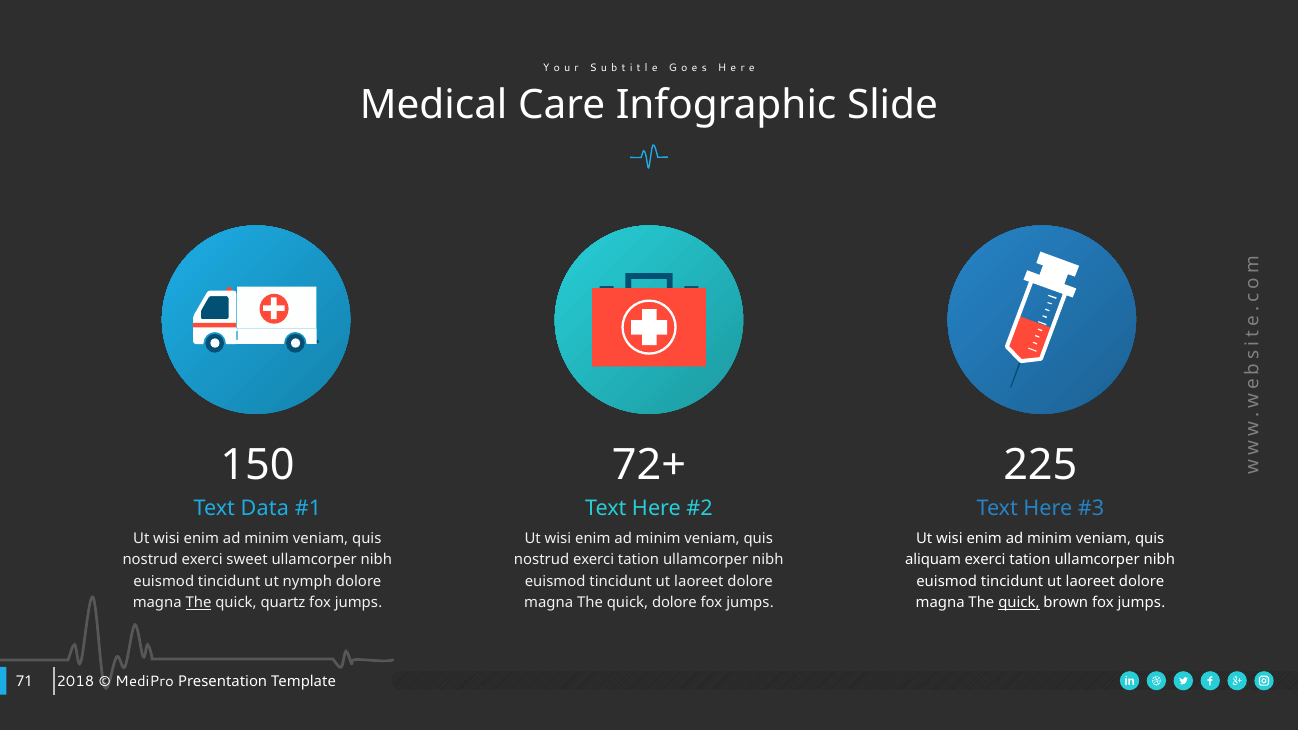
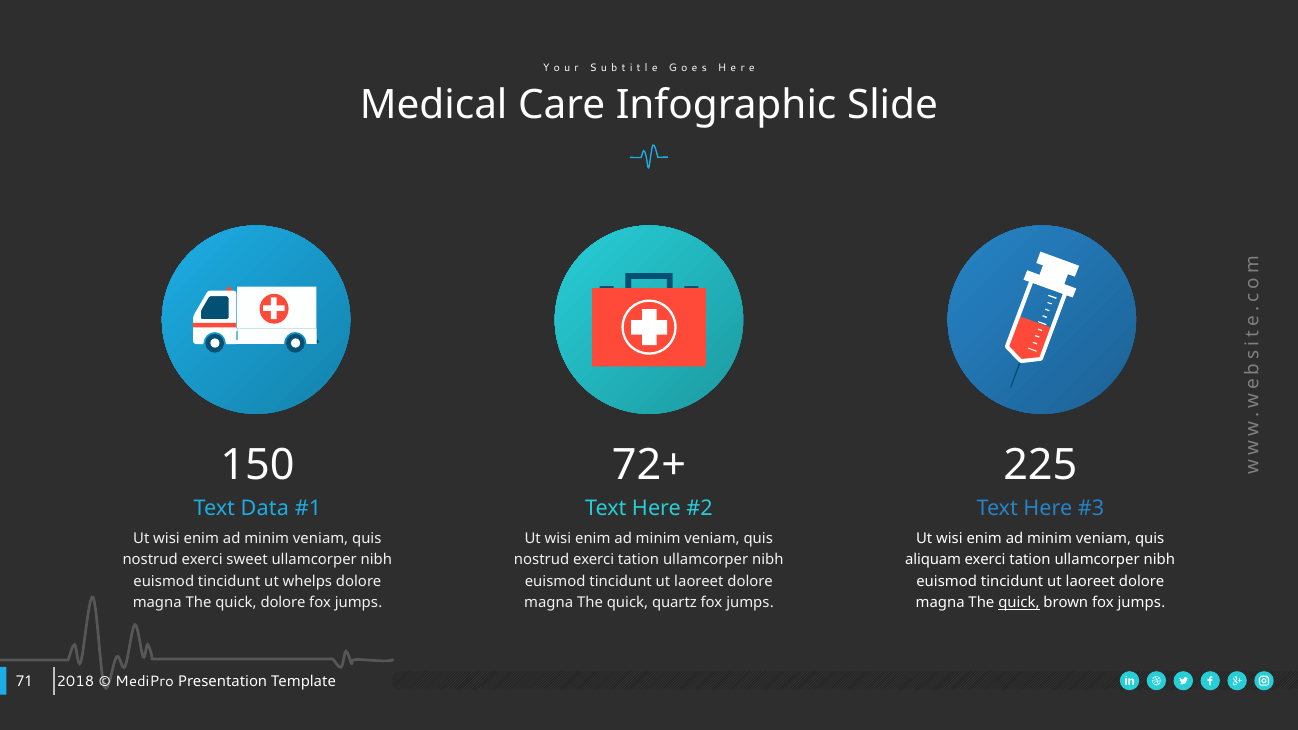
nymph: nymph -> whelps
The at (199, 603) underline: present -> none
quick quartz: quartz -> dolore
quick dolore: dolore -> quartz
